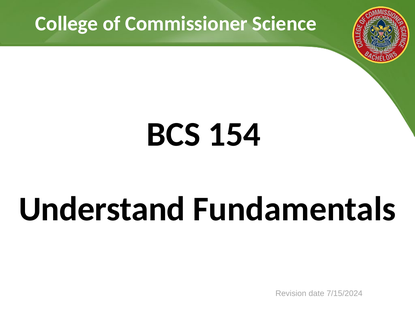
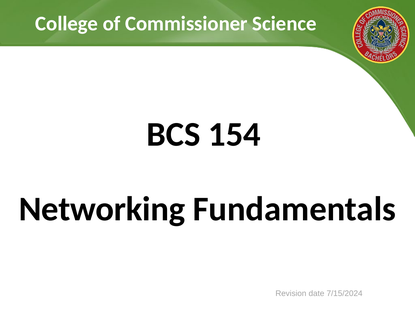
Understand: Understand -> Networking
